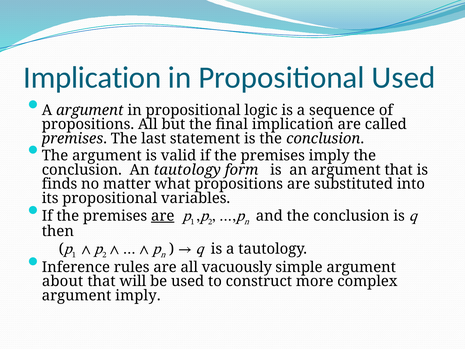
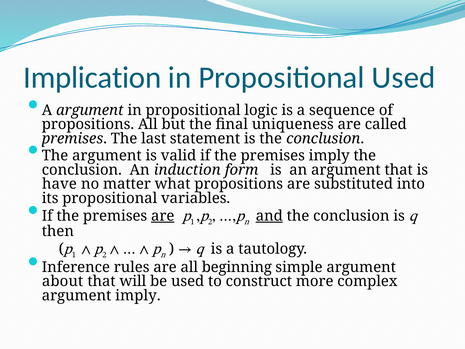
final implication: implication -> uniqueness
An tautology: tautology -> induction
finds: finds -> have
and underline: none -> present
vacuously: vacuously -> beginning
